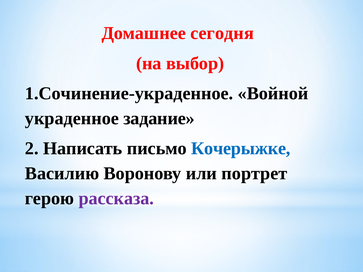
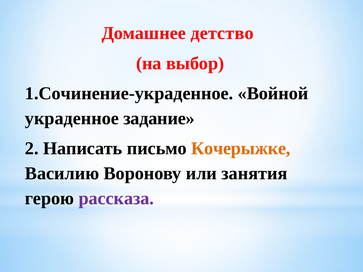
сегодня: сегодня -> детство
Кочерыжке colour: blue -> orange
портрет: портрет -> занятия
